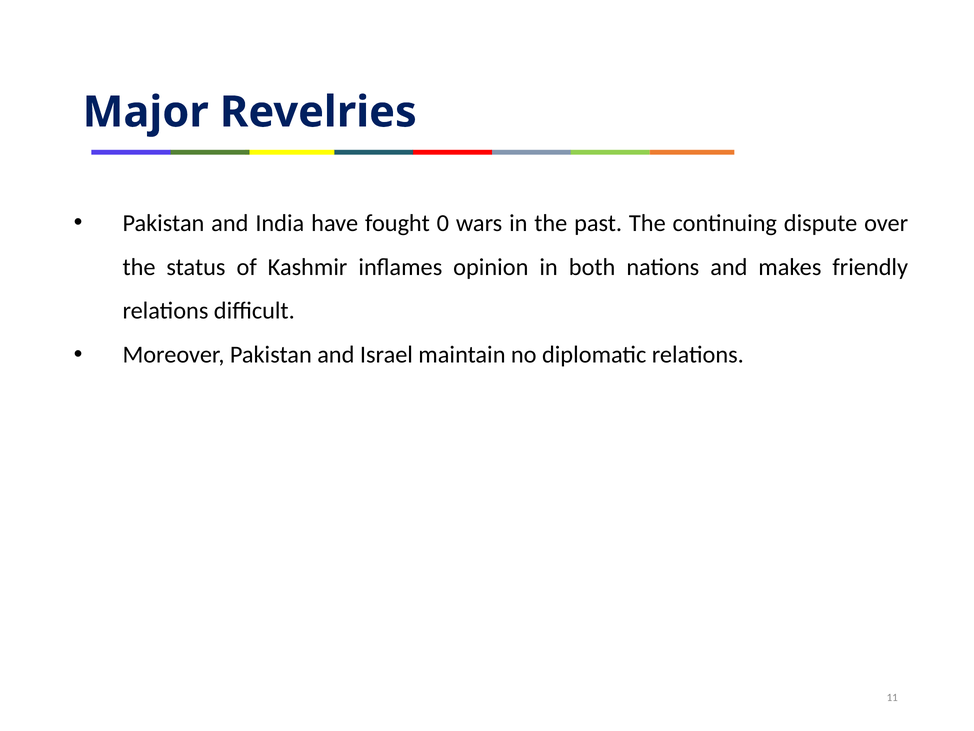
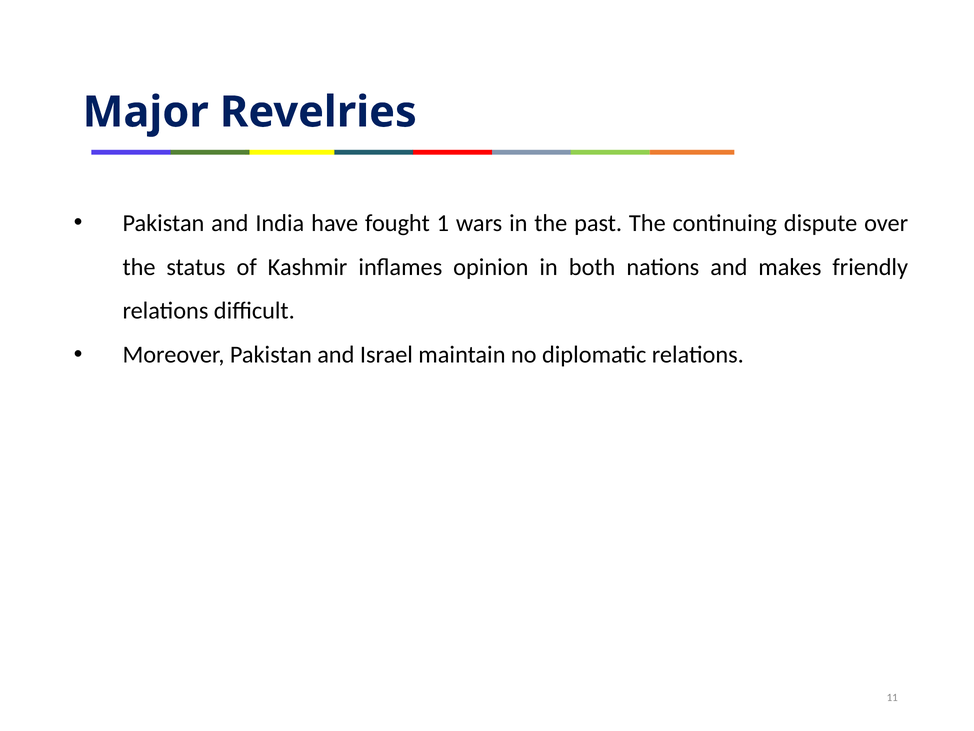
0: 0 -> 1
